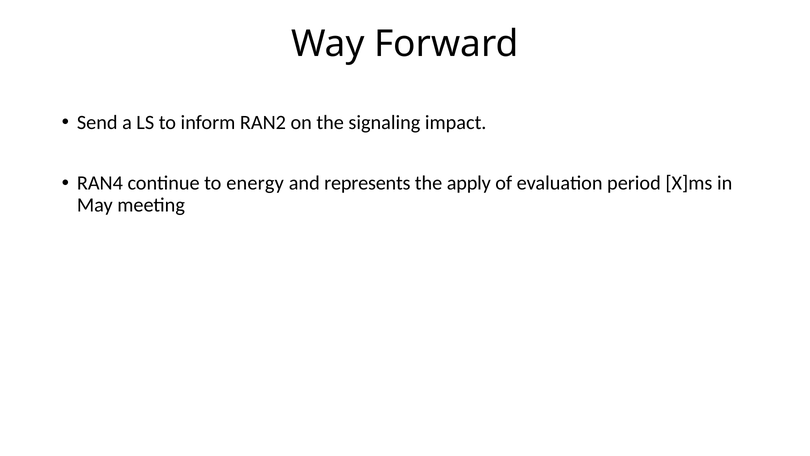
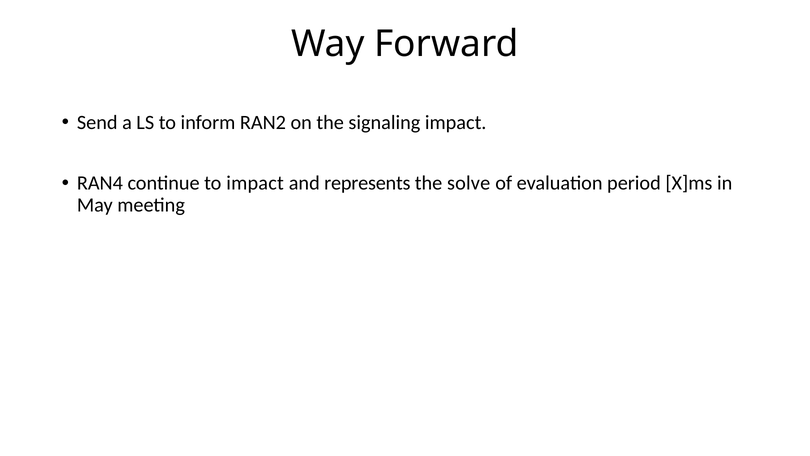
to energy: energy -> impact
apply: apply -> solve
